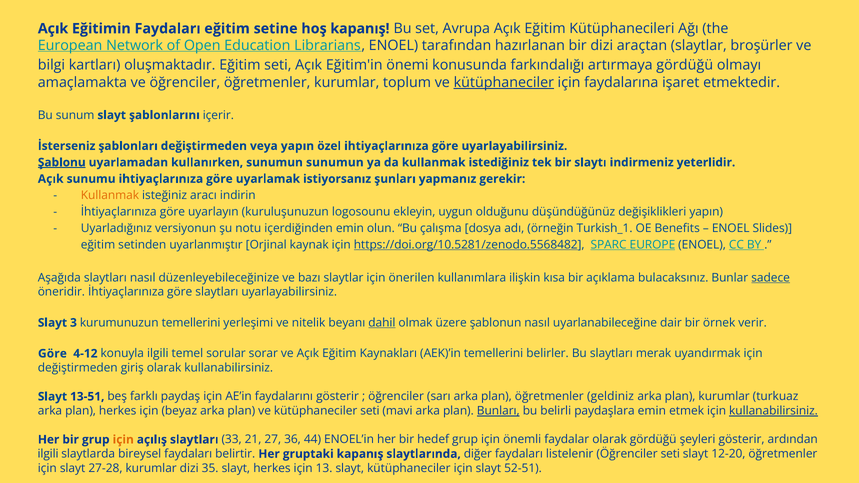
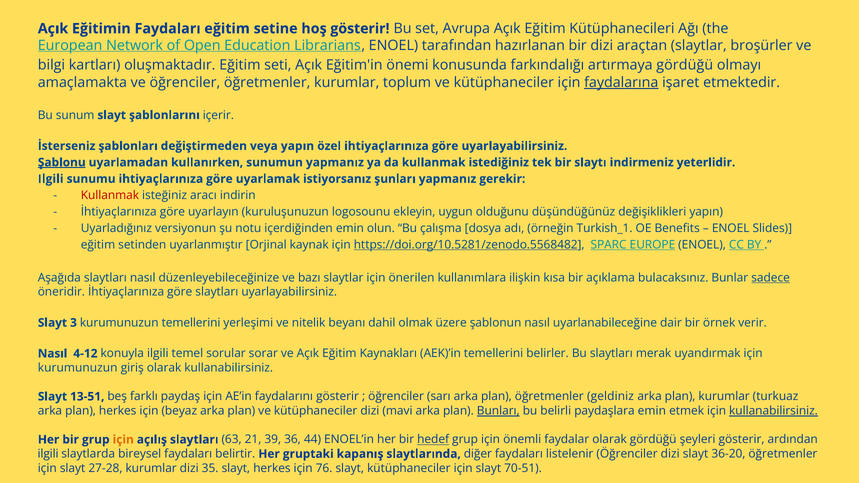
hoş kapanış: kapanış -> gösterir
kütüphaneciler at (504, 82) underline: present -> none
faydalarına underline: none -> present
sunumun sunumun: sunumun -> yapmanız
Açık at (51, 179): Açık -> Ilgili
Kullanmak at (110, 195) colour: orange -> red
dahil underline: present -> none
Göre at (52, 354): Göre -> Nasıl
değiştirmeden at (78, 368): değiştirmeden -> kurumunuzun
kütüphaneciler seti: seti -> dizi
33: 33 -> 63
27: 27 -> 39
hedef underline: none -> present
Öğrenciler seti: seti -> dizi
12-20: 12-20 -> 36-20
13: 13 -> 76
52-51: 52-51 -> 70-51
